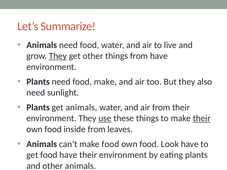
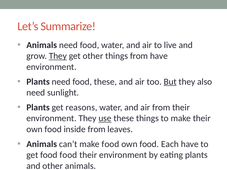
food make: make -> these
But underline: none -> present
get animals: animals -> reasons
their at (202, 118) underline: present -> none
Look: Look -> Each
food have: have -> food
